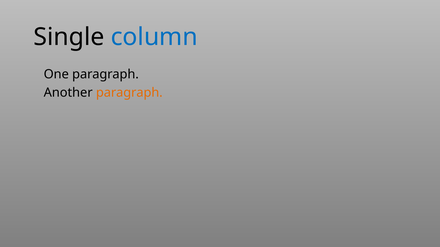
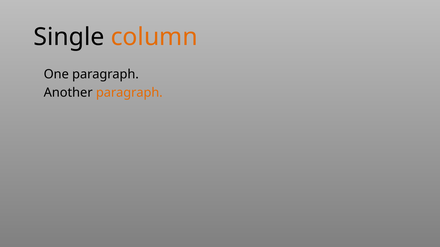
column colour: blue -> orange
